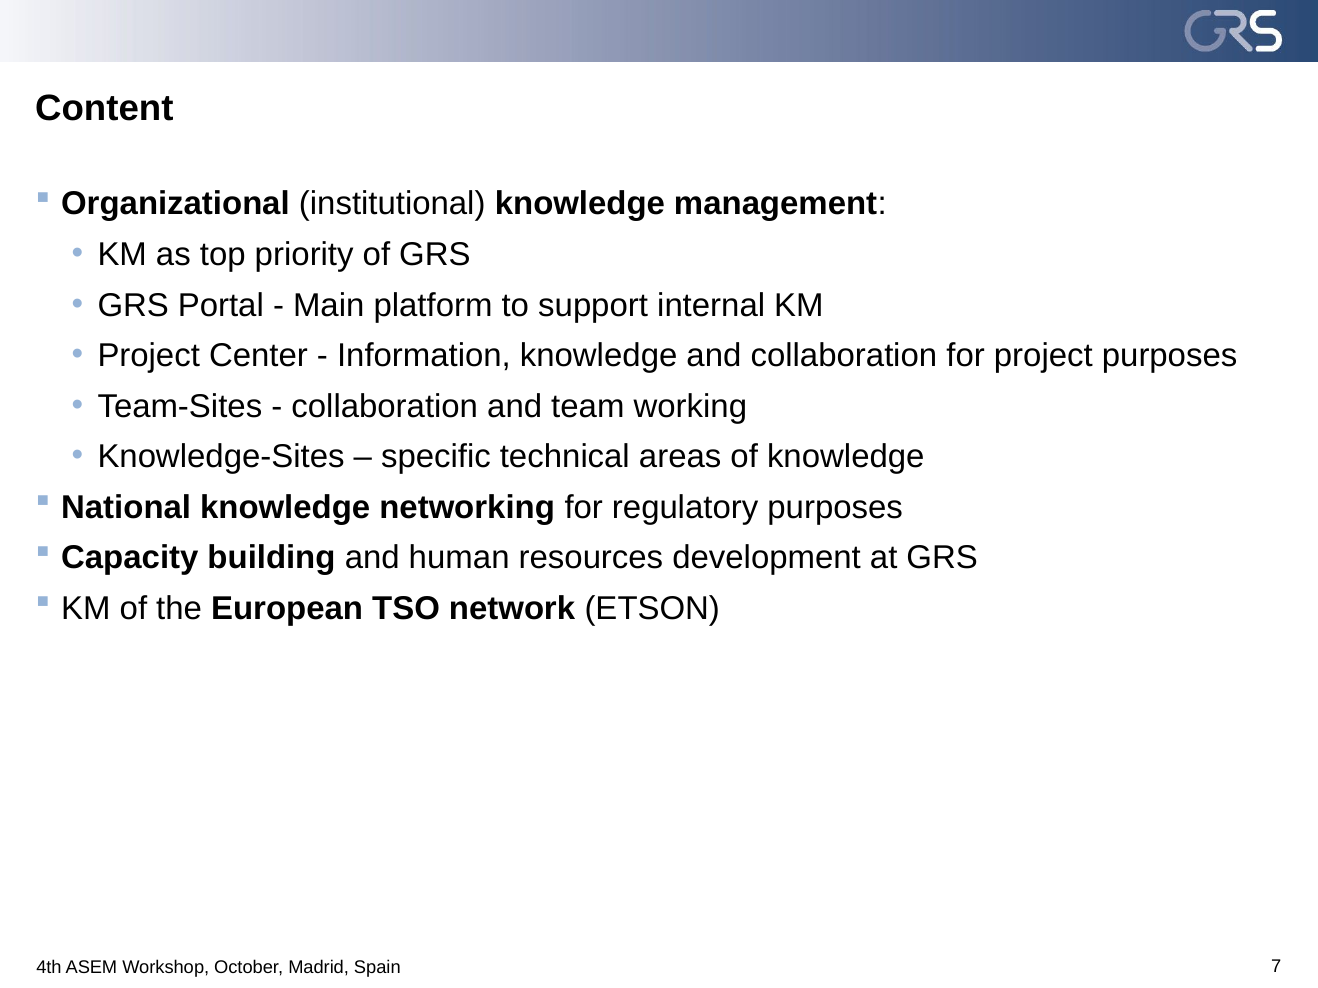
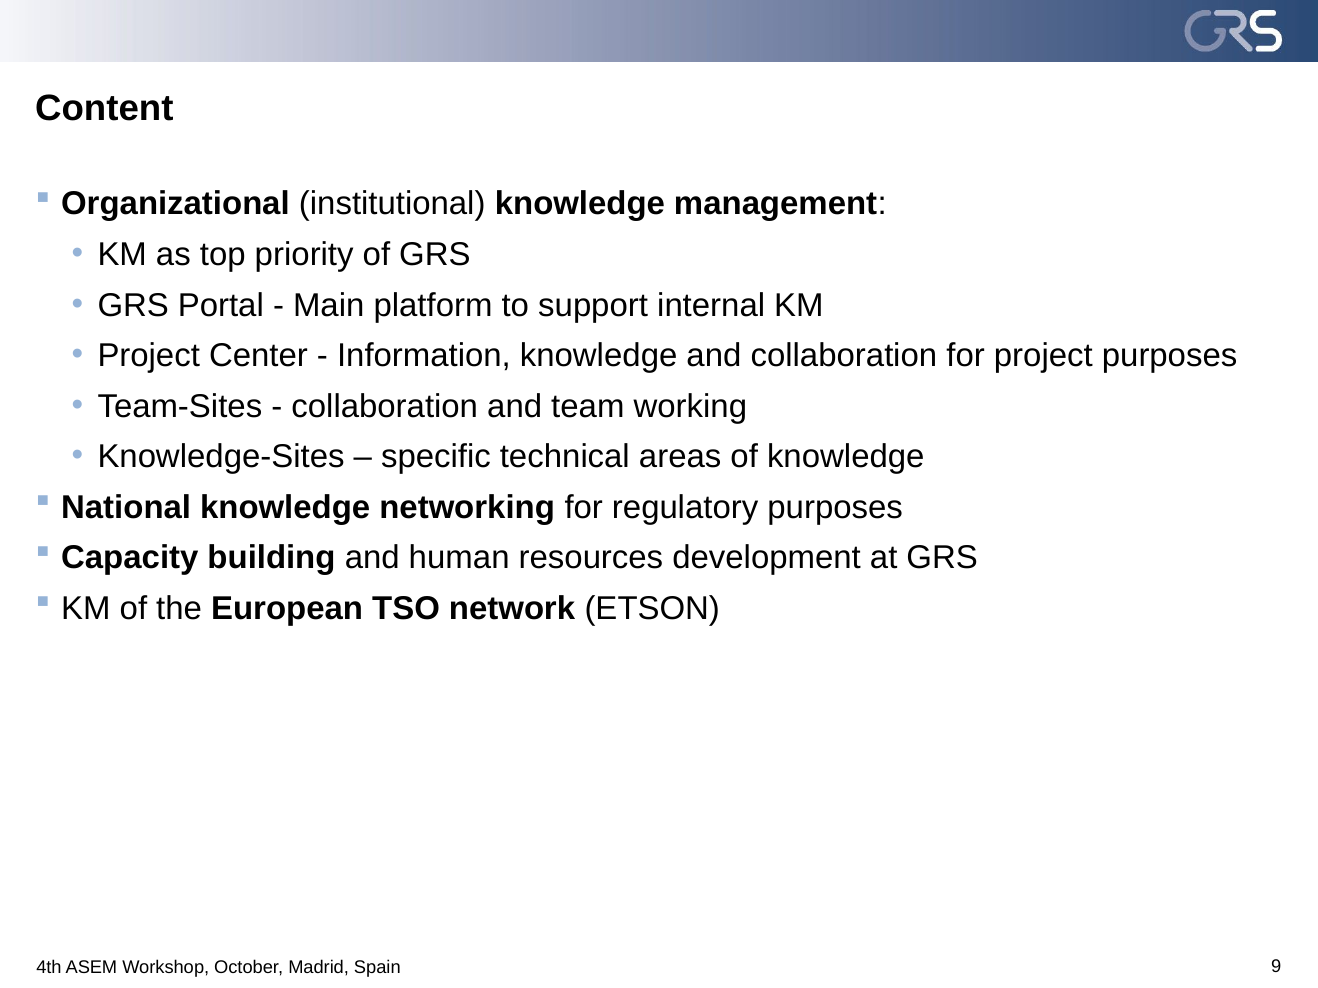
7: 7 -> 9
